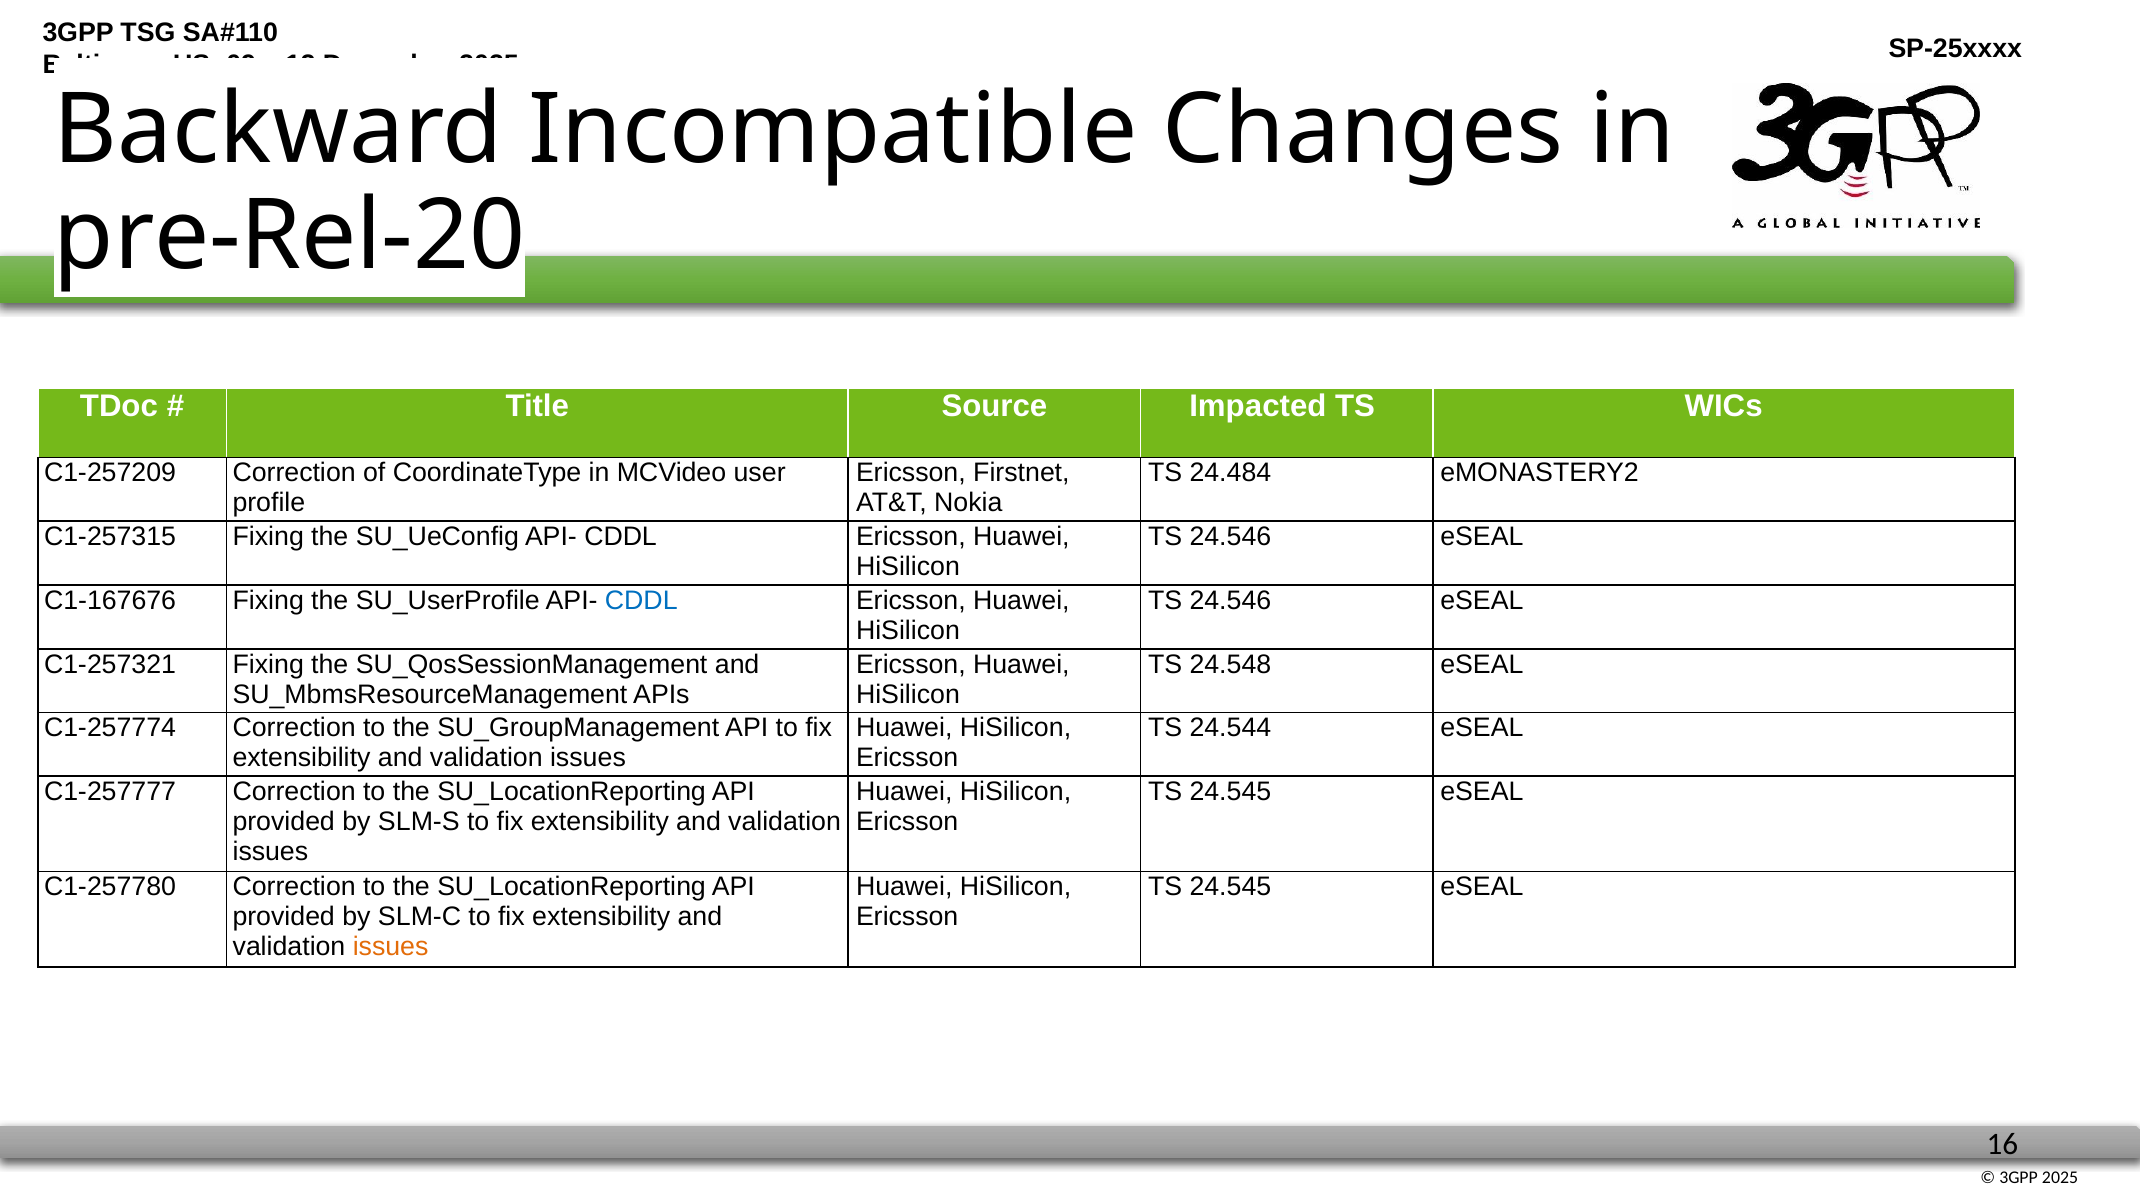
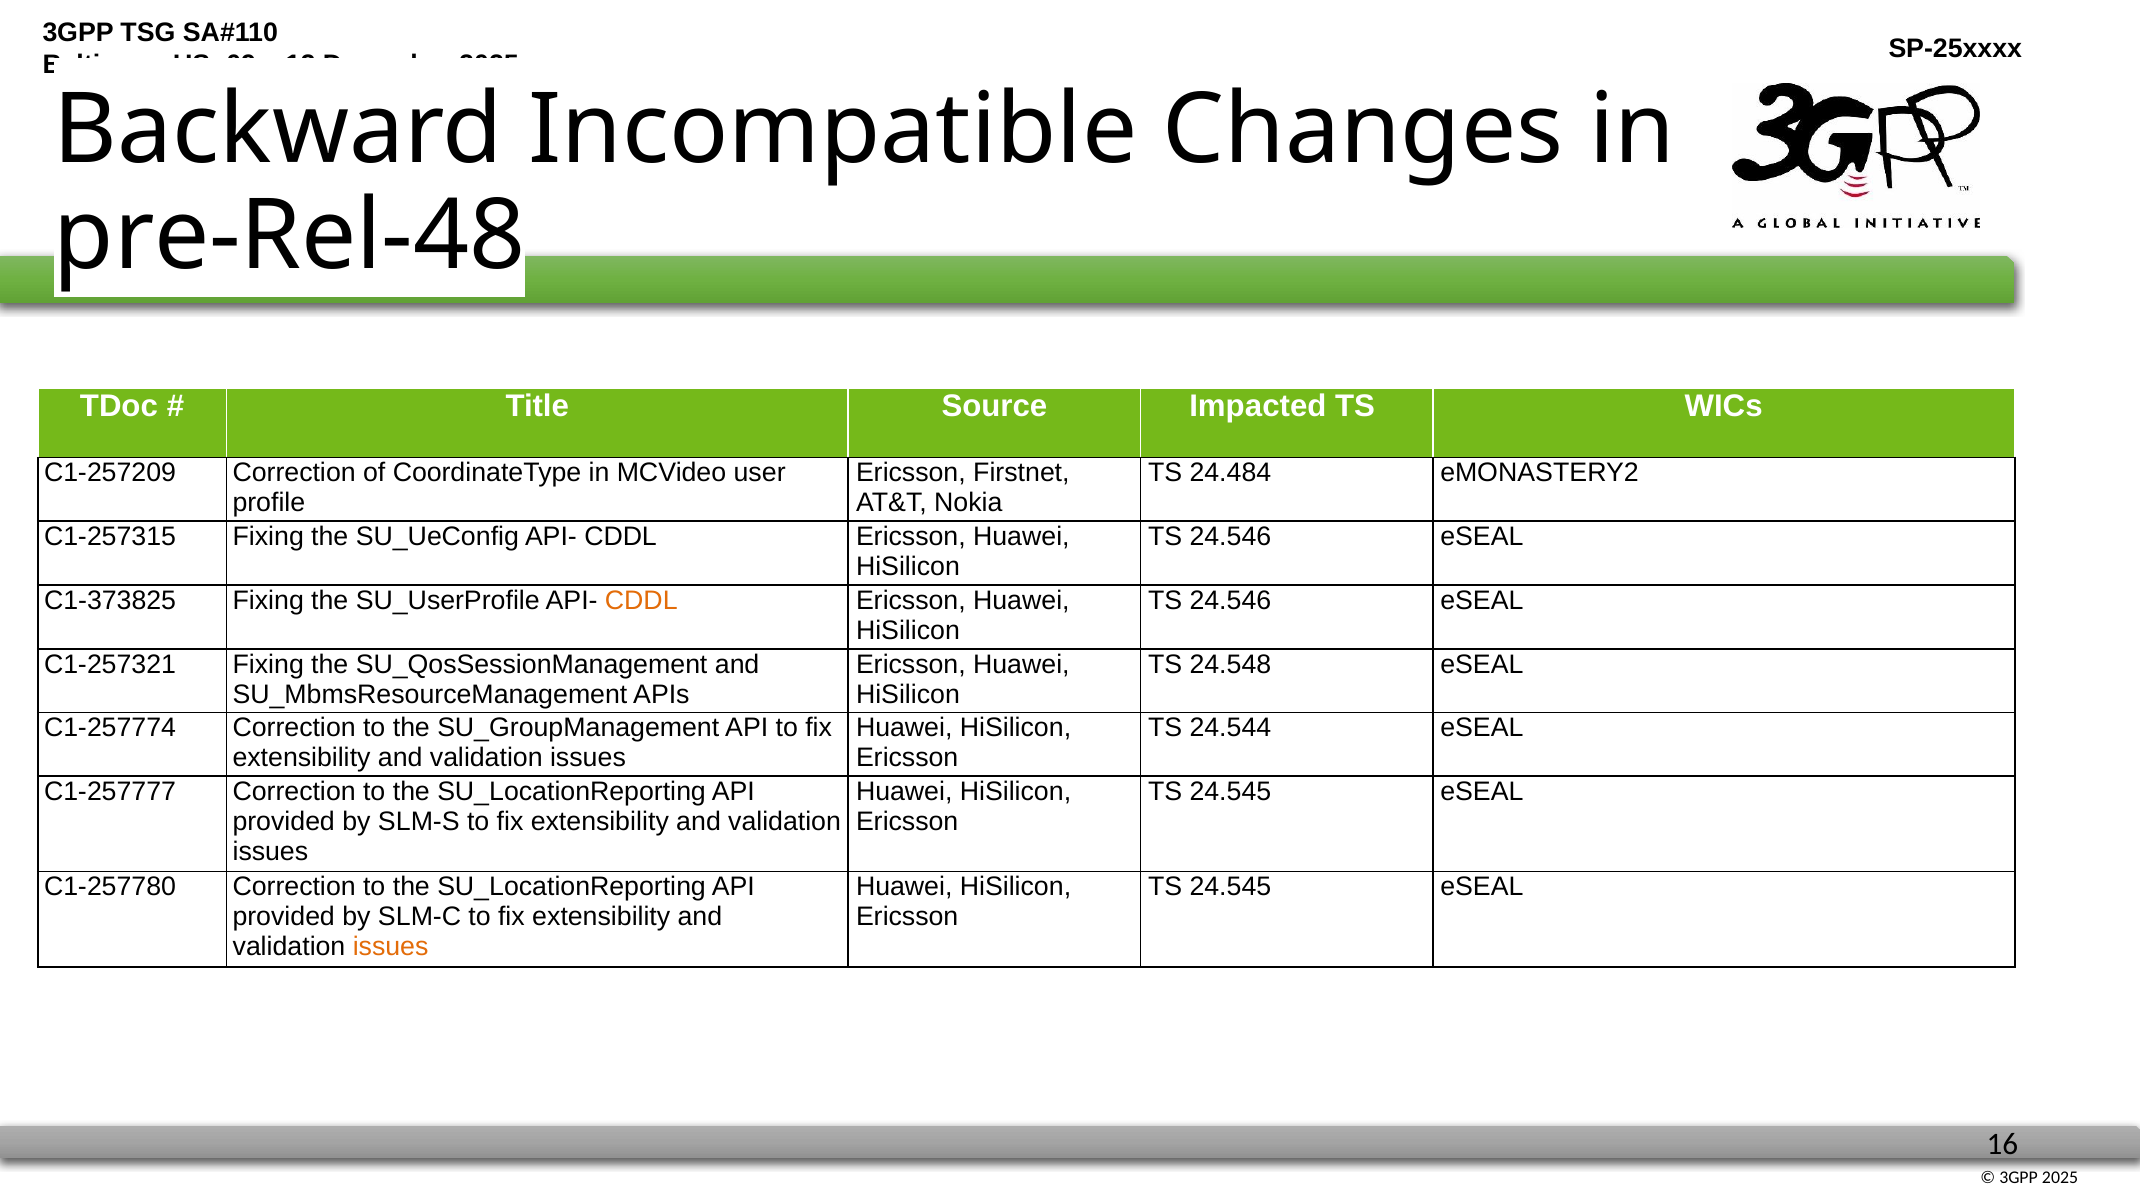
pre-Rel-20: pre-Rel-20 -> pre-Rel-48
C1-167676: C1-167676 -> C1-373825
CDDL at (641, 600) colour: blue -> orange
